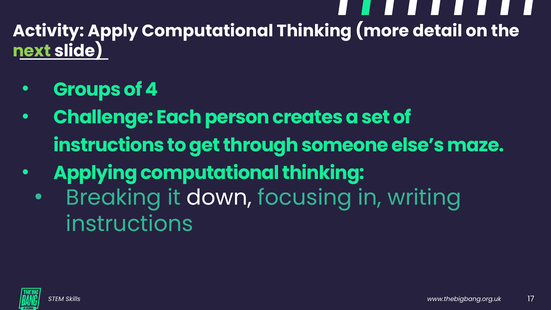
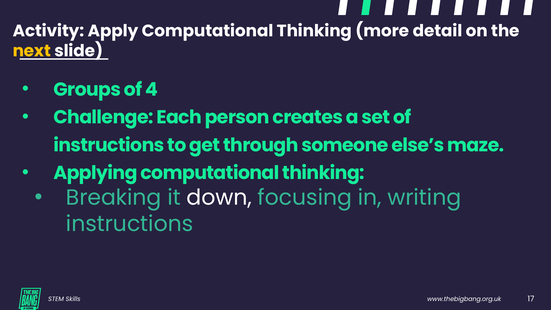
next colour: light green -> yellow
